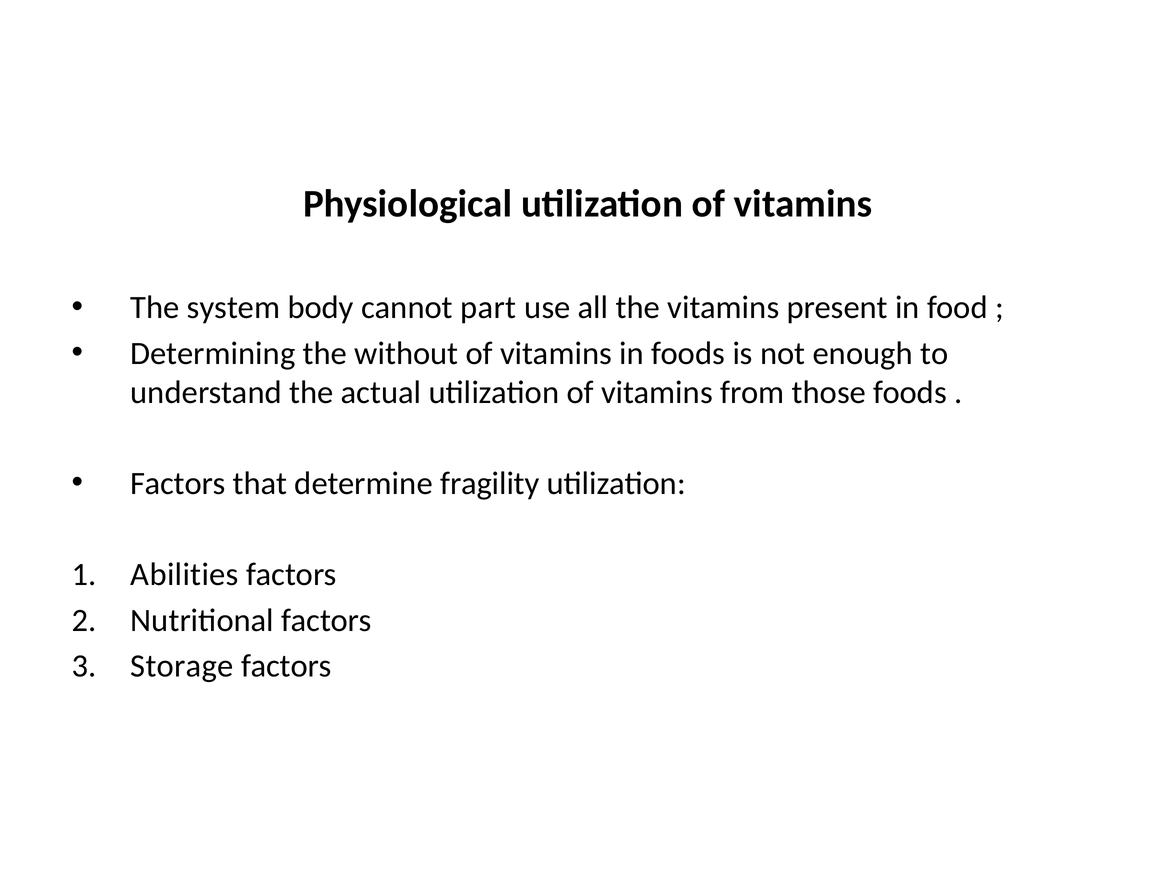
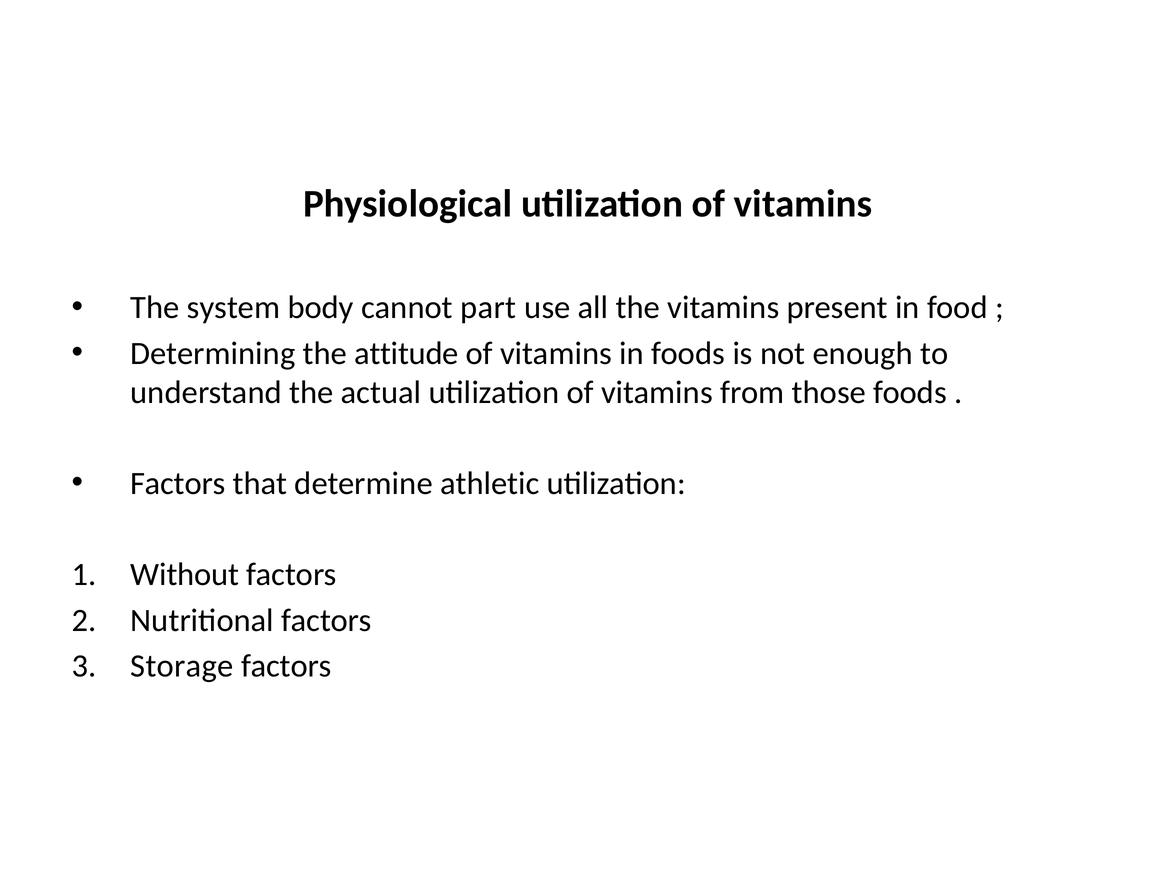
without: without -> attitude
fragility: fragility -> athletic
Abilities: Abilities -> Without
